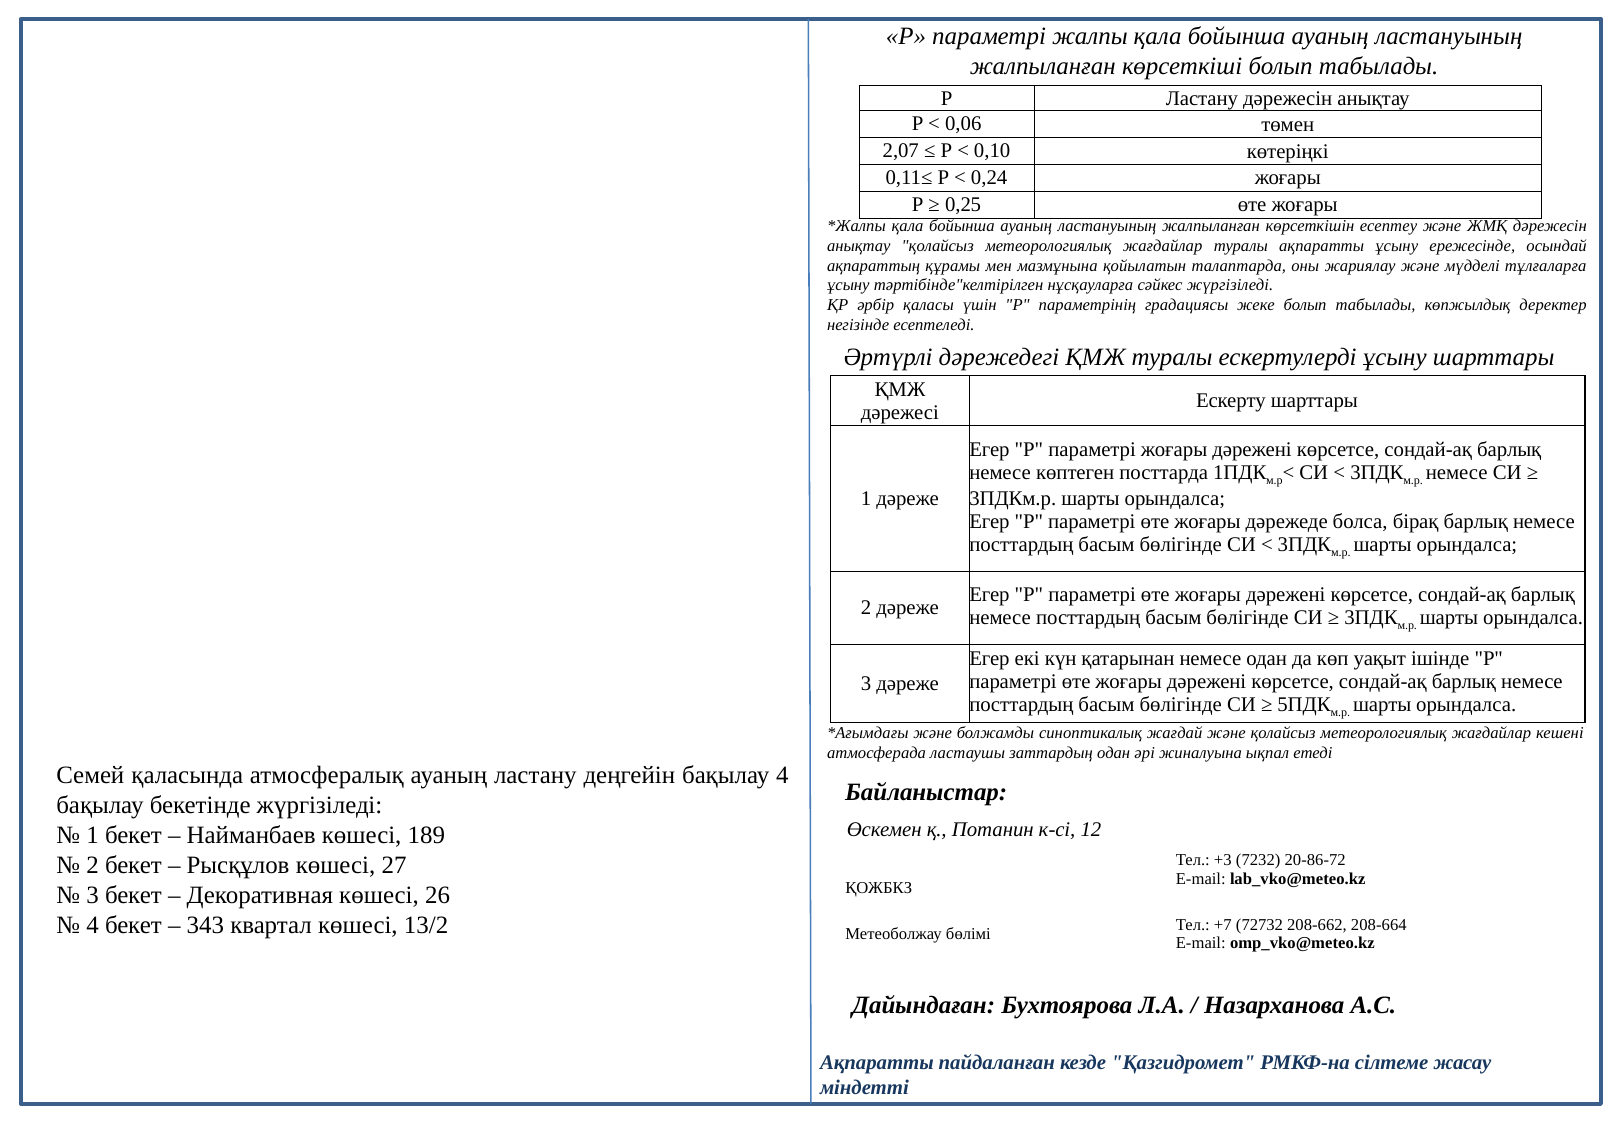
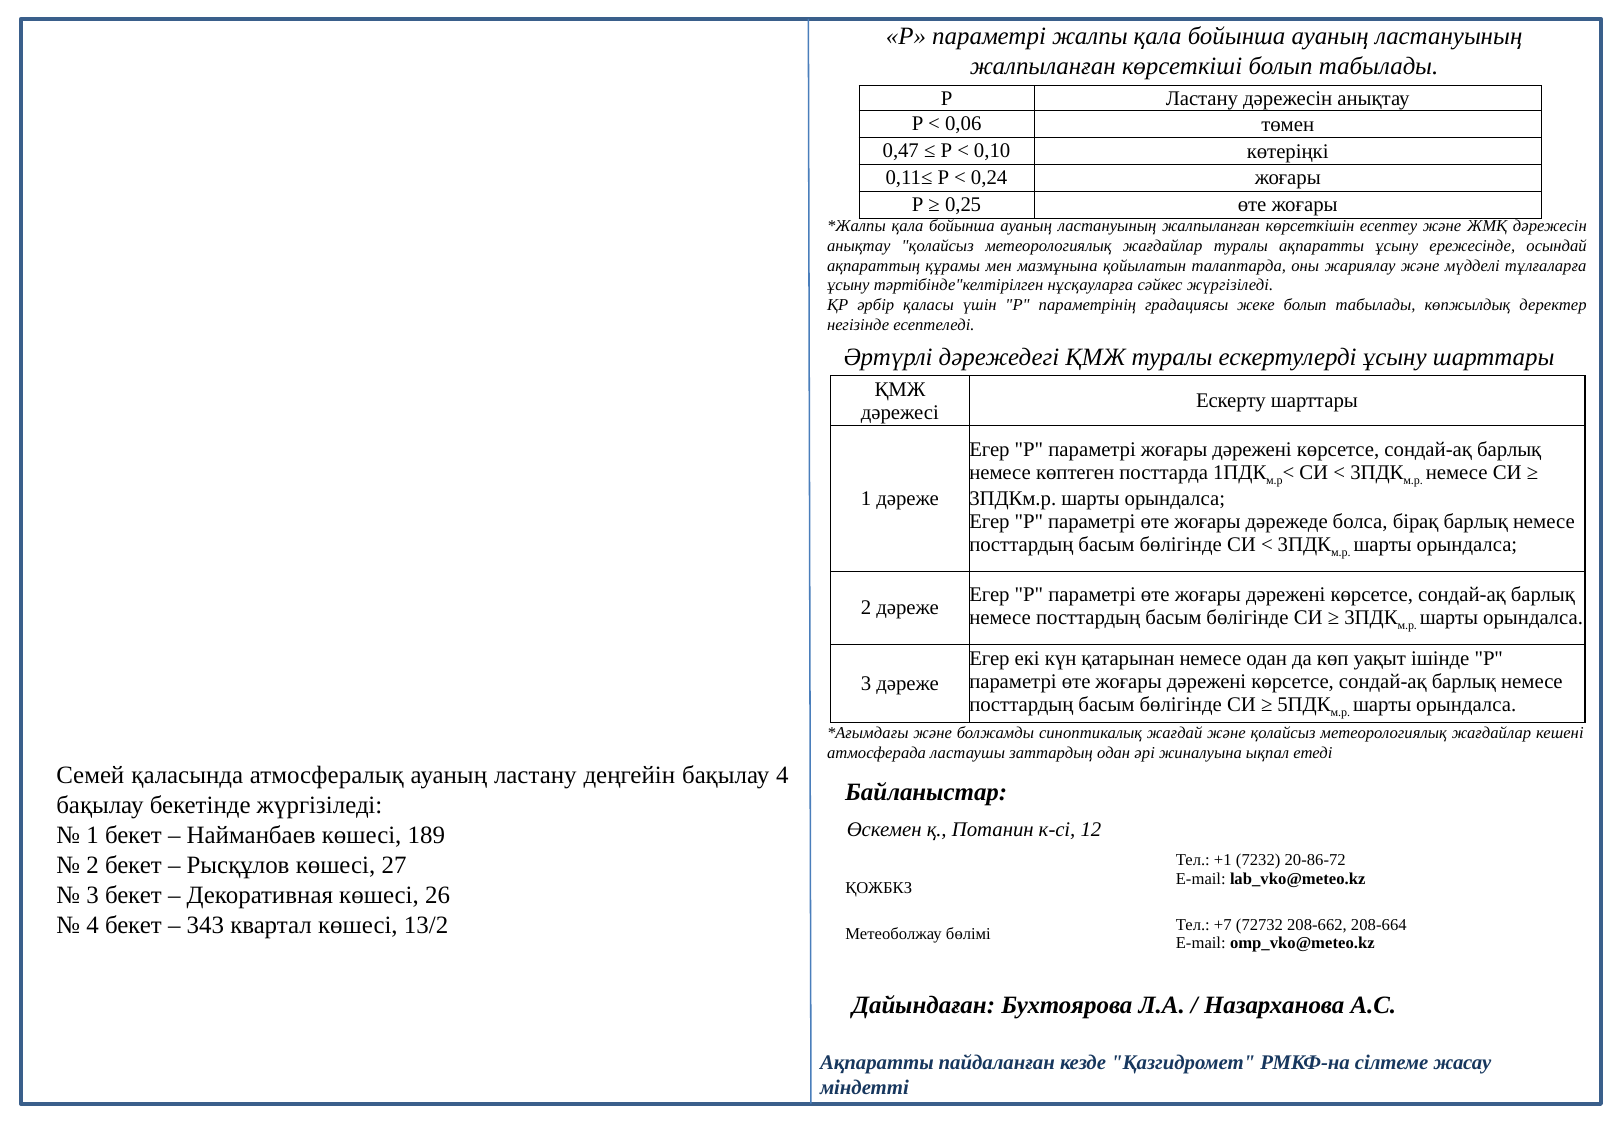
2,07: 2,07 -> 0,47
+3: +3 -> +1
